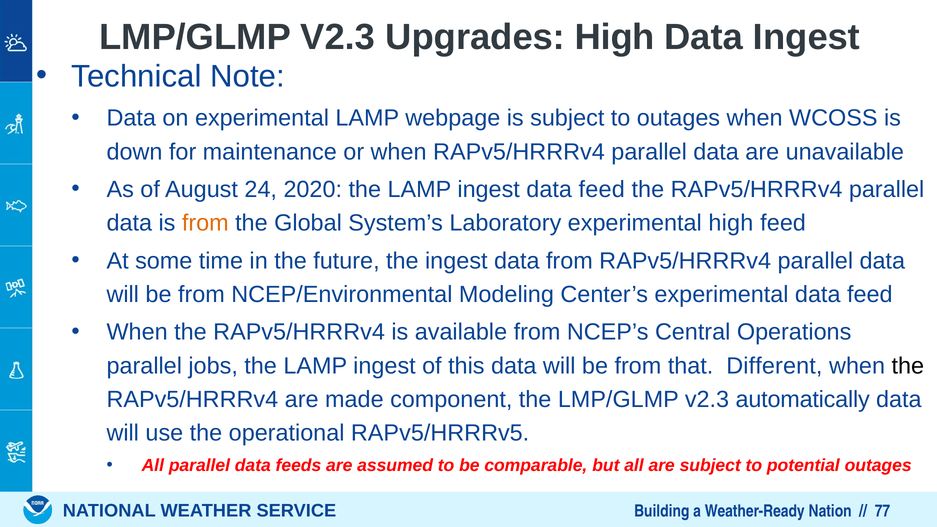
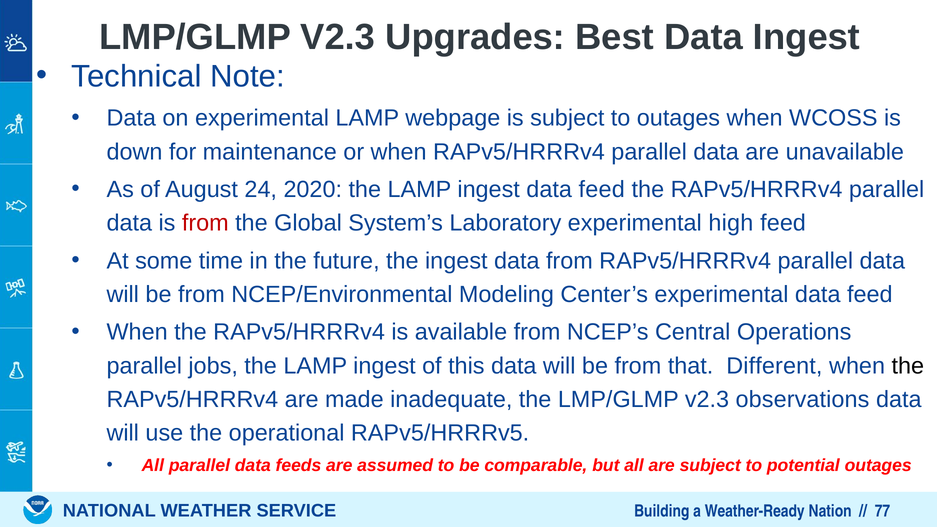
Upgrades High: High -> Best
from at (205, 223) colour: orange -> red
component: component -> inadequate
automatically: automatically -> observations
